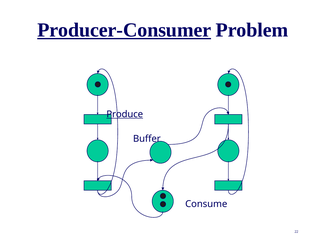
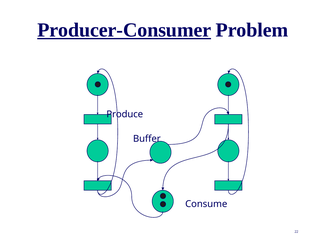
Produce underline: present -> none
